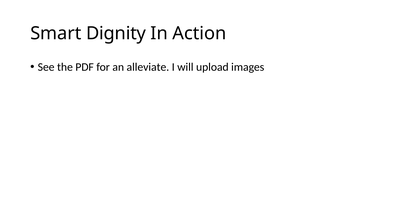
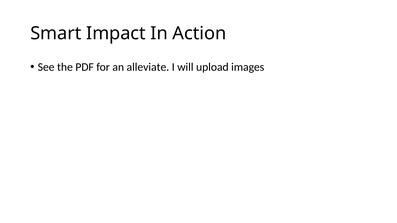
Dignity: Dignity -> Impact
